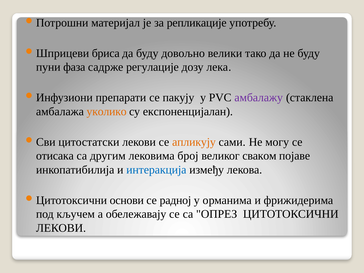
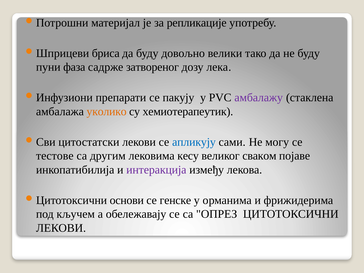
регулације: регулације -> затвореног
експоненцијалан: експоненцијалан -> хемиотерапеутик
апликују colour: orange -> blue
отисака: отисака -> тестове
број: број -> кесу
интеракција colour: blue -> purple
радној: радној -> генске
